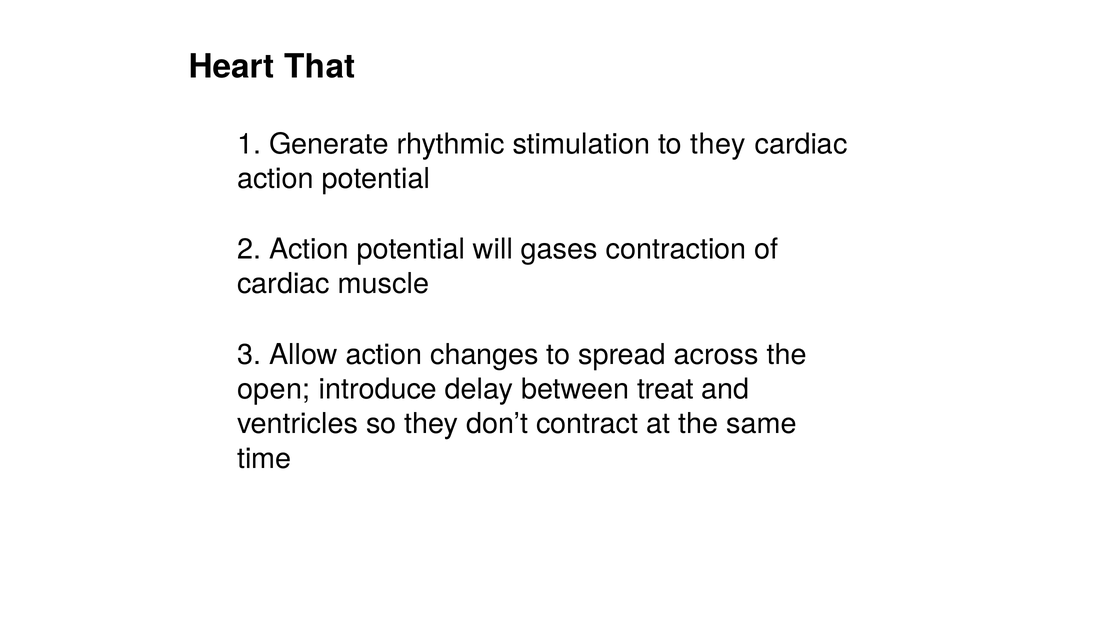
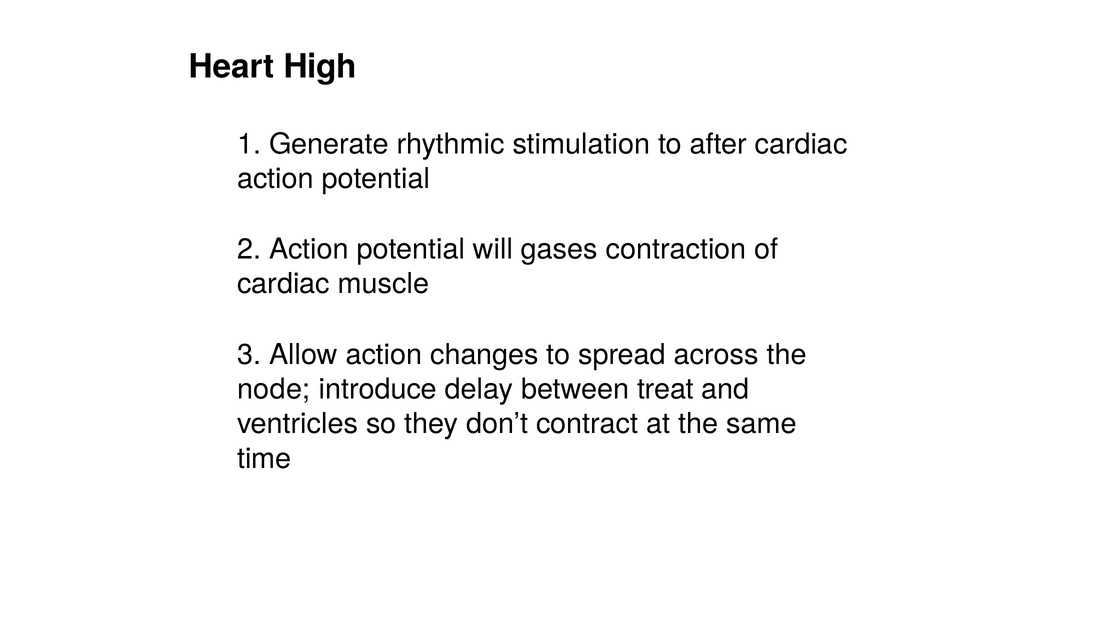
That: That -> High
to they: they -> after
open: open -> node
